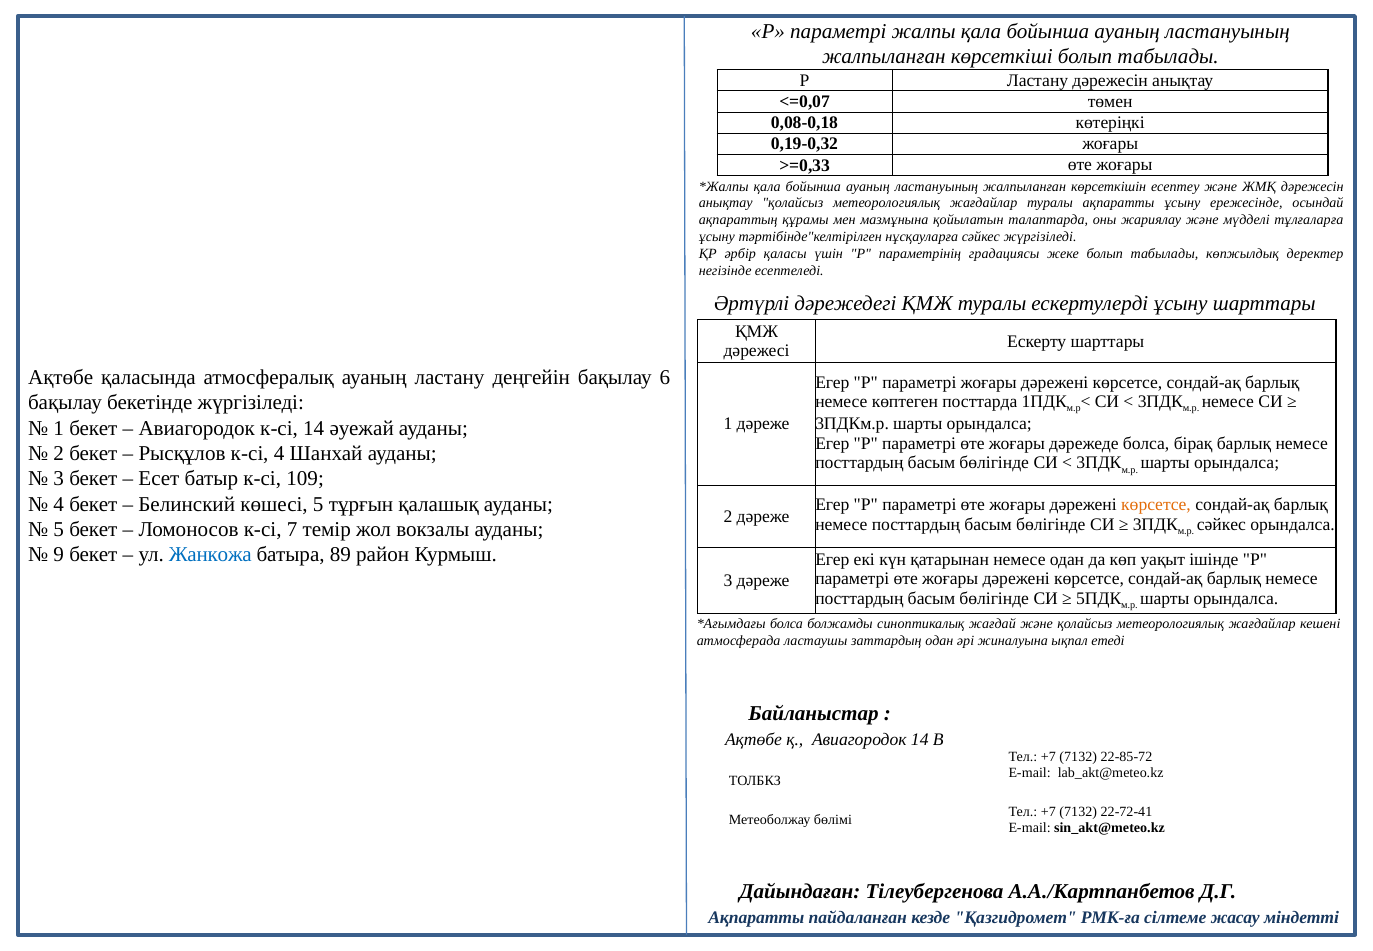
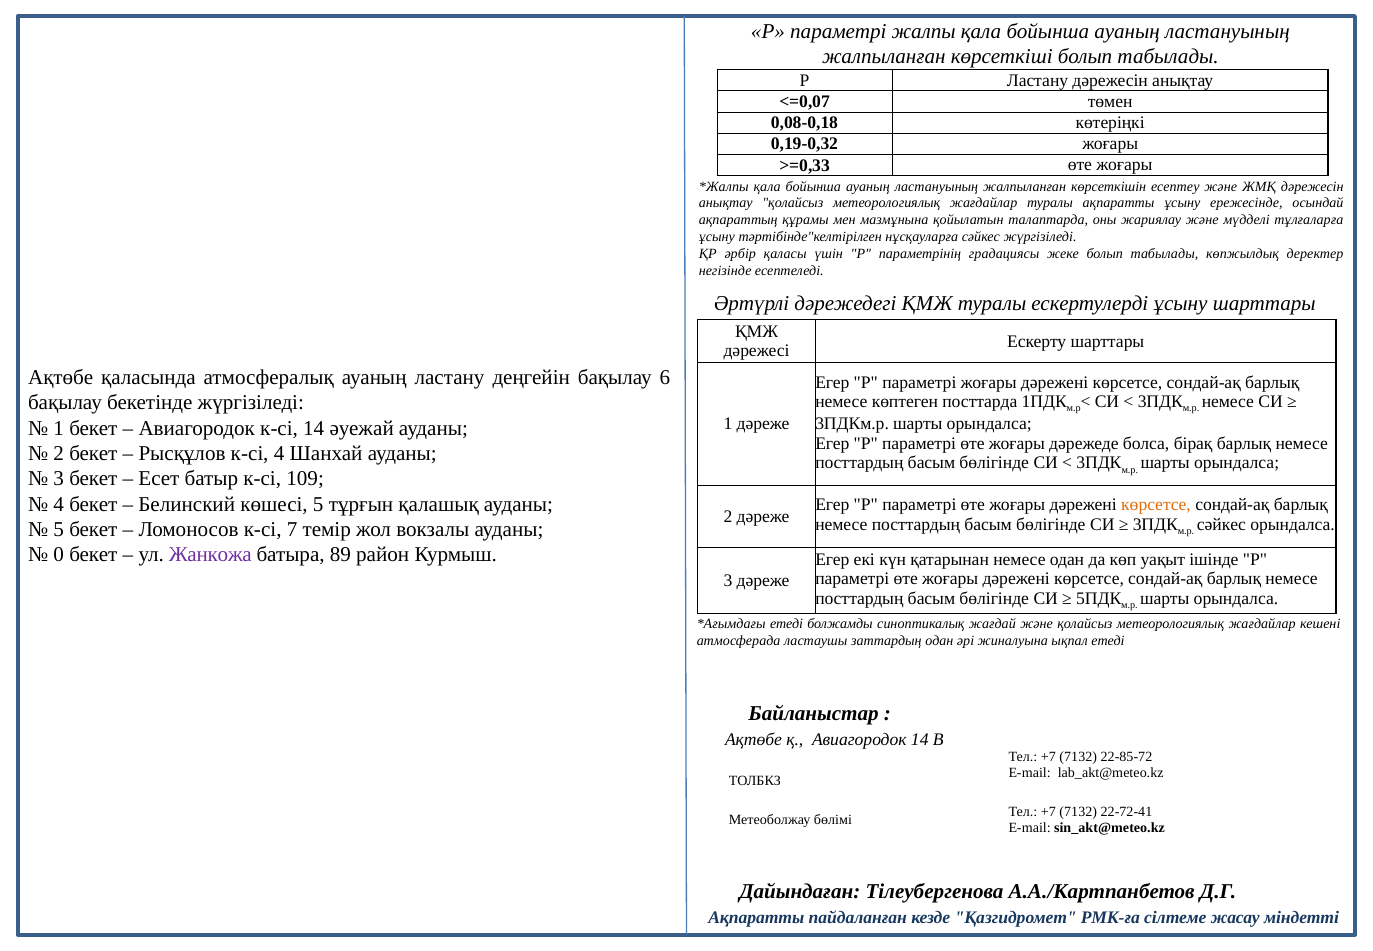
9: 9 -> 0
Жанкожа colour: blue -> purple
болса at (787, 623): болса -> етеді
